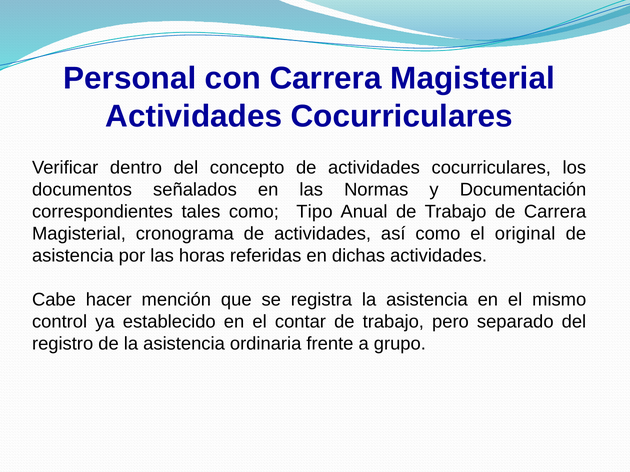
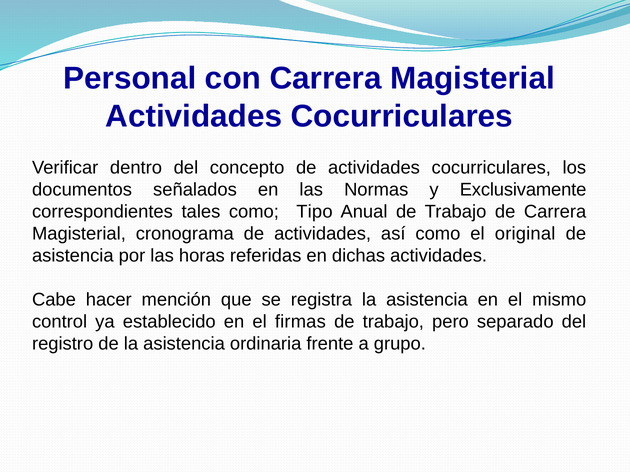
Documentación: Documentación -> Exclusivamente
contar: contar -> firmas
